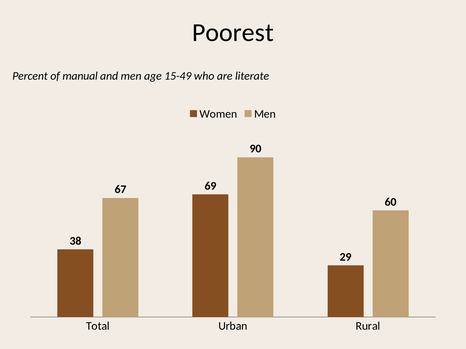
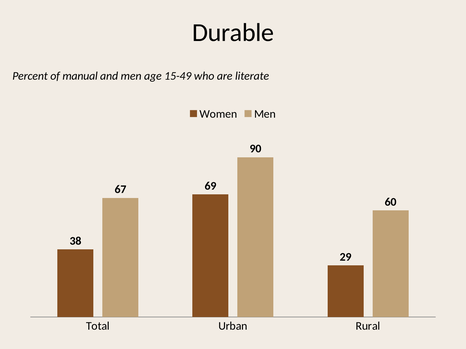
Poorest: Poorest -> Durable
